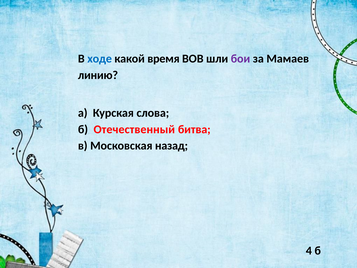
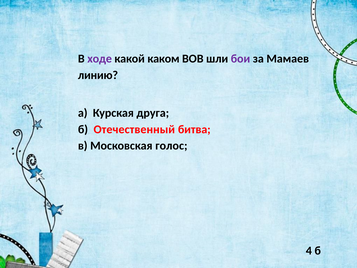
ходе colour: blue -> purple
время: время -> каком
слова: слова -> друга
назад: назад -> голос
